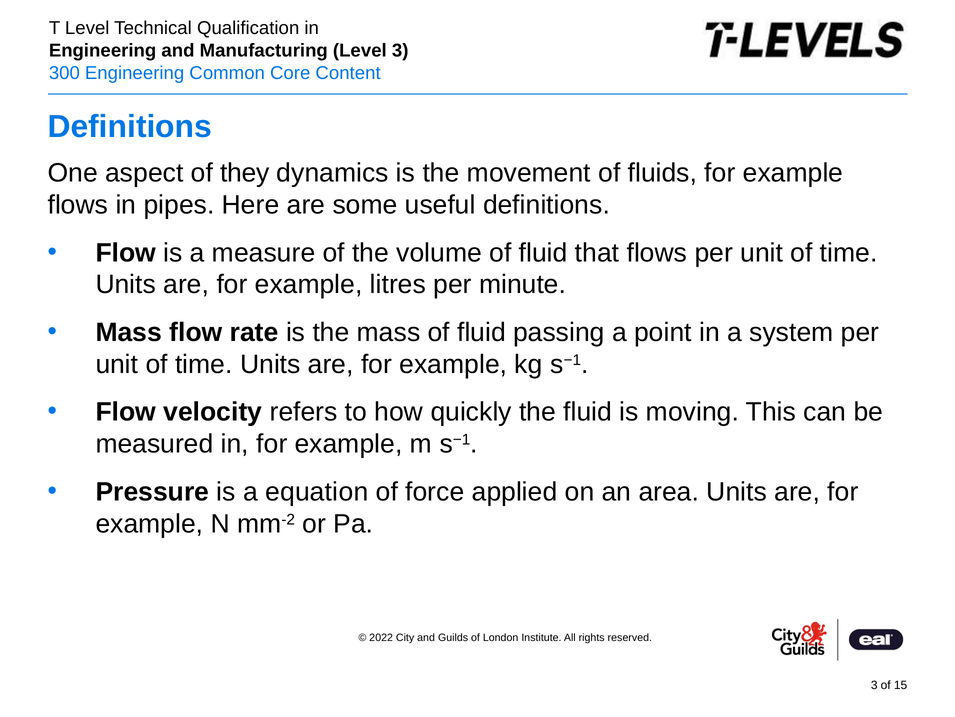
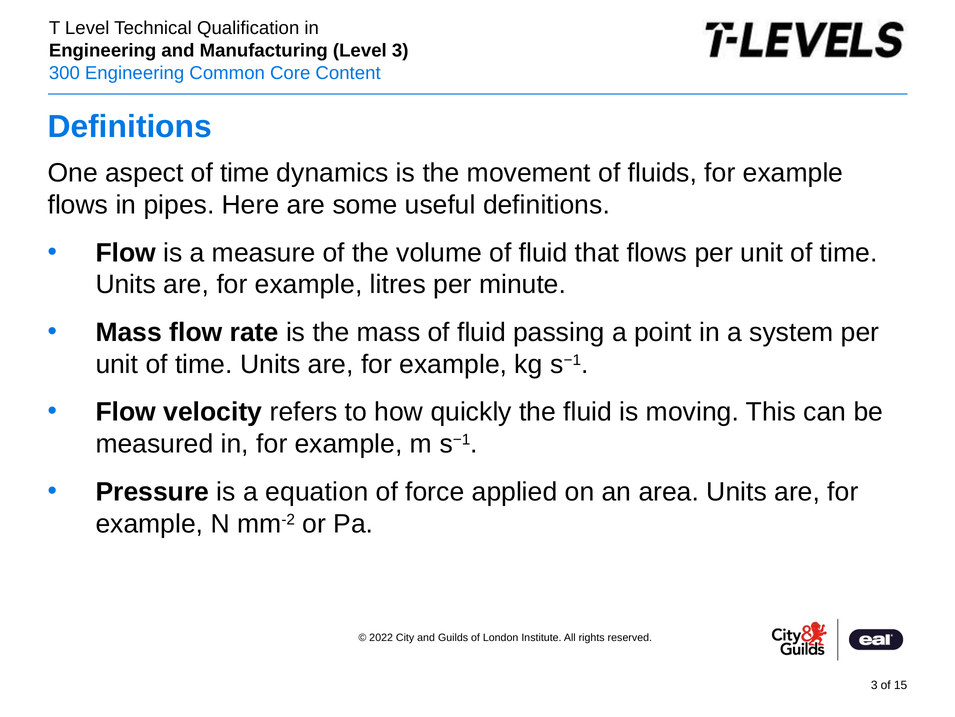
aspect of they: they -> time
